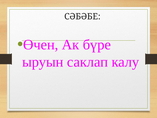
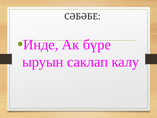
Өчен: Өчен -> Инде
